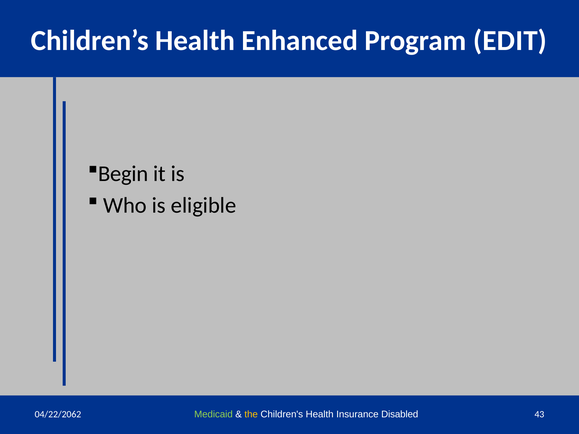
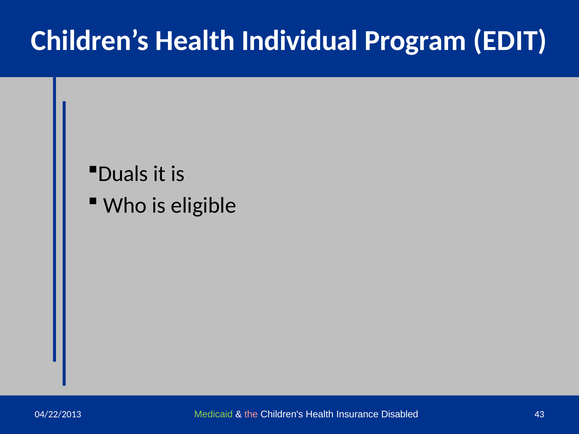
Enhanced: Enhanced -> Individual
Begin: Begin -> Duals
the colour: yellow -> pink
04/22/2062: 04/22/2062 -> 04/22/2013
